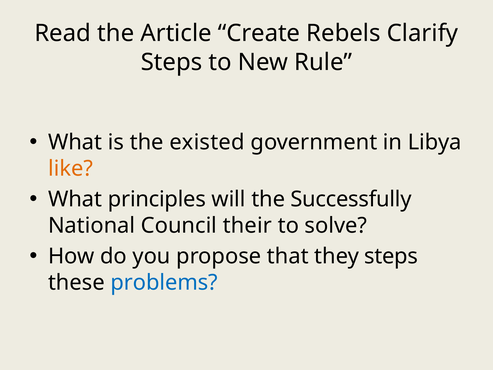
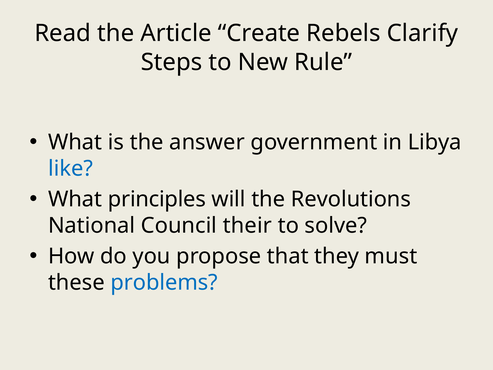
existed: existed -> answer
like colour: orange -> blue
Successfully: Successfully -> Revolutions
they steps: steps -> must
